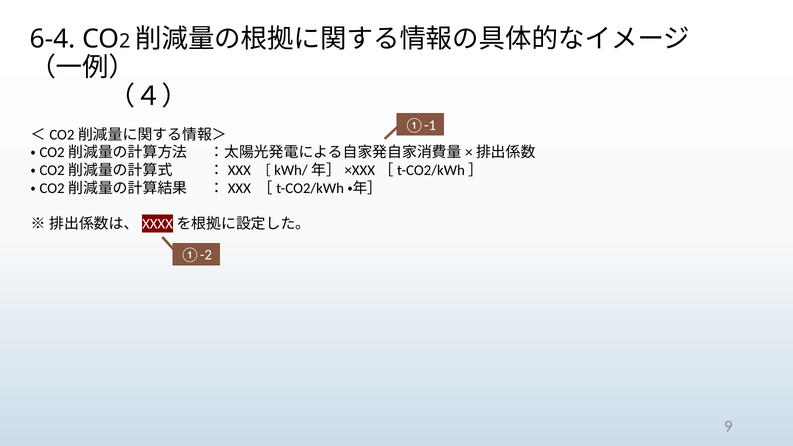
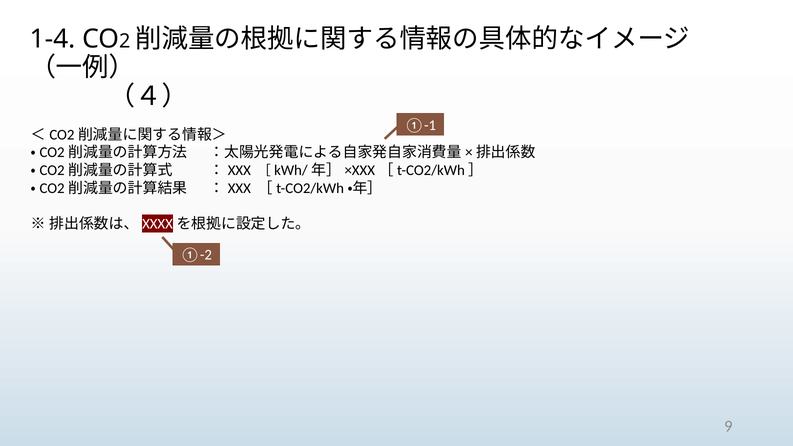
6-4: 6-4 -> 1-4
